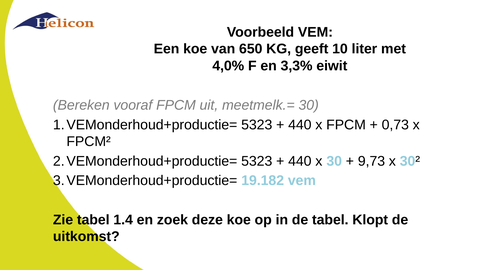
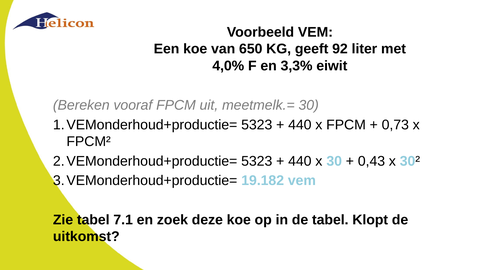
10: 10 -> 92
9,73: 9,73 -> 0,43
1.4: 1.4 -> 7.1
